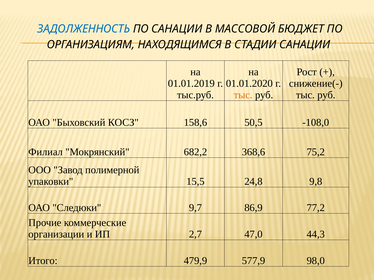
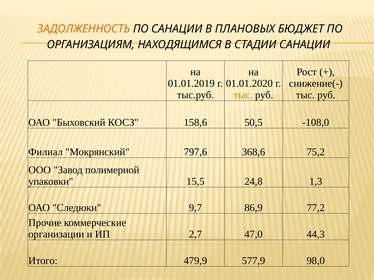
ЗАДОЛЖЕННОСТЬ colour: blue -> orange
МАССОВОЙ: МАССОВОЙ -> ПЛАНОВЫХ
682,2: 682,2 -> 797,6
9,8: 9,8 -> 1,3
